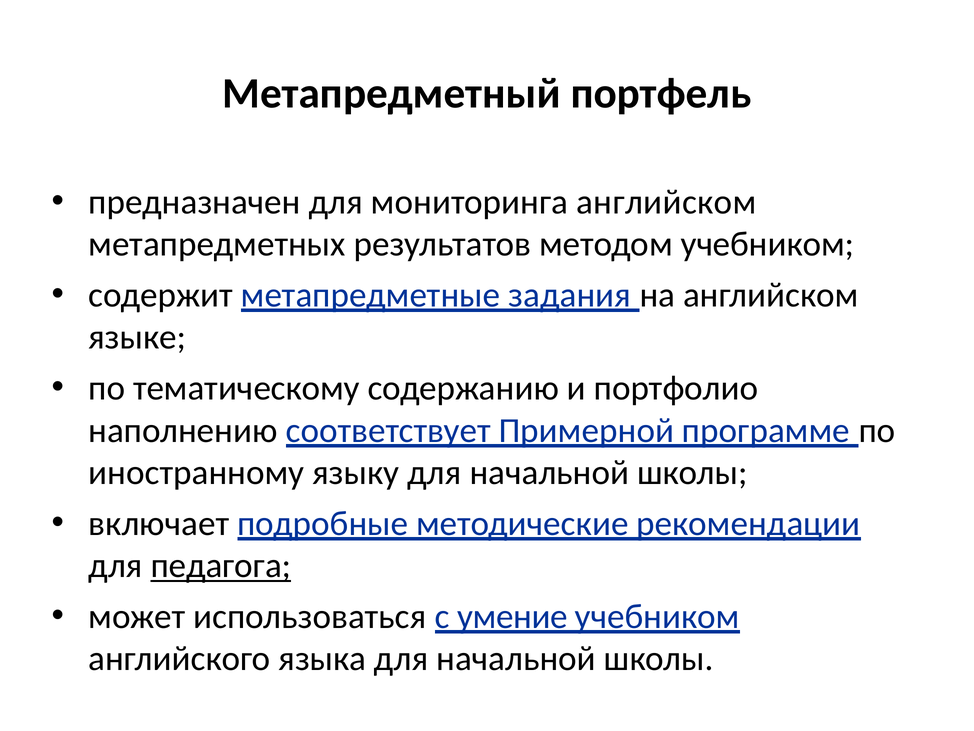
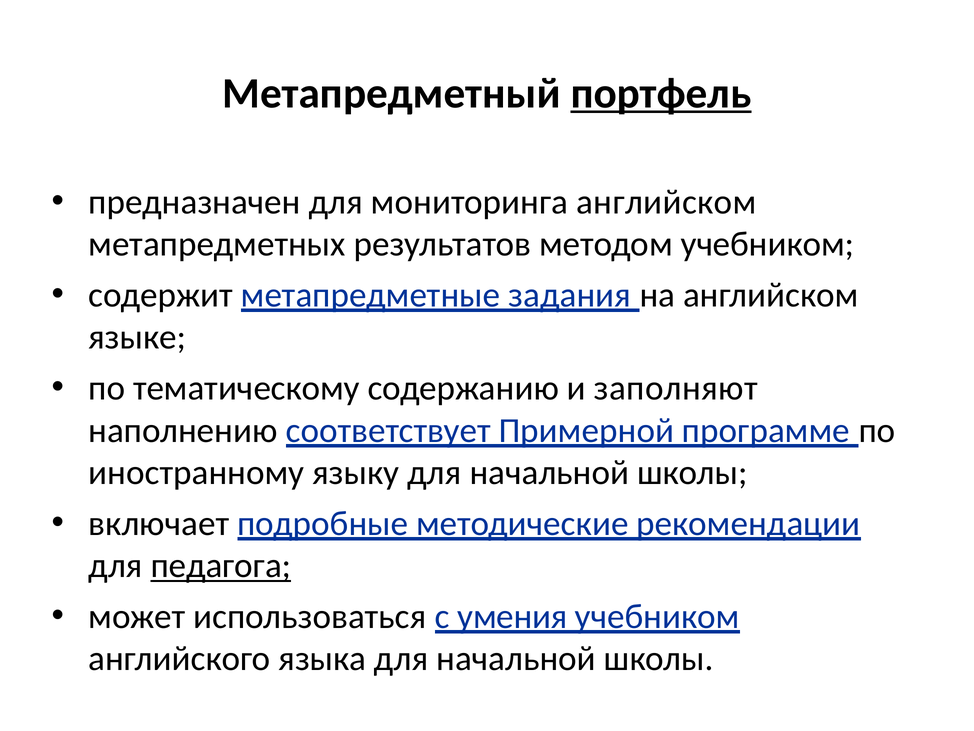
портфель underline: none -> present
портфолио: портфолио -> заполняют
умение: умение -> умения
